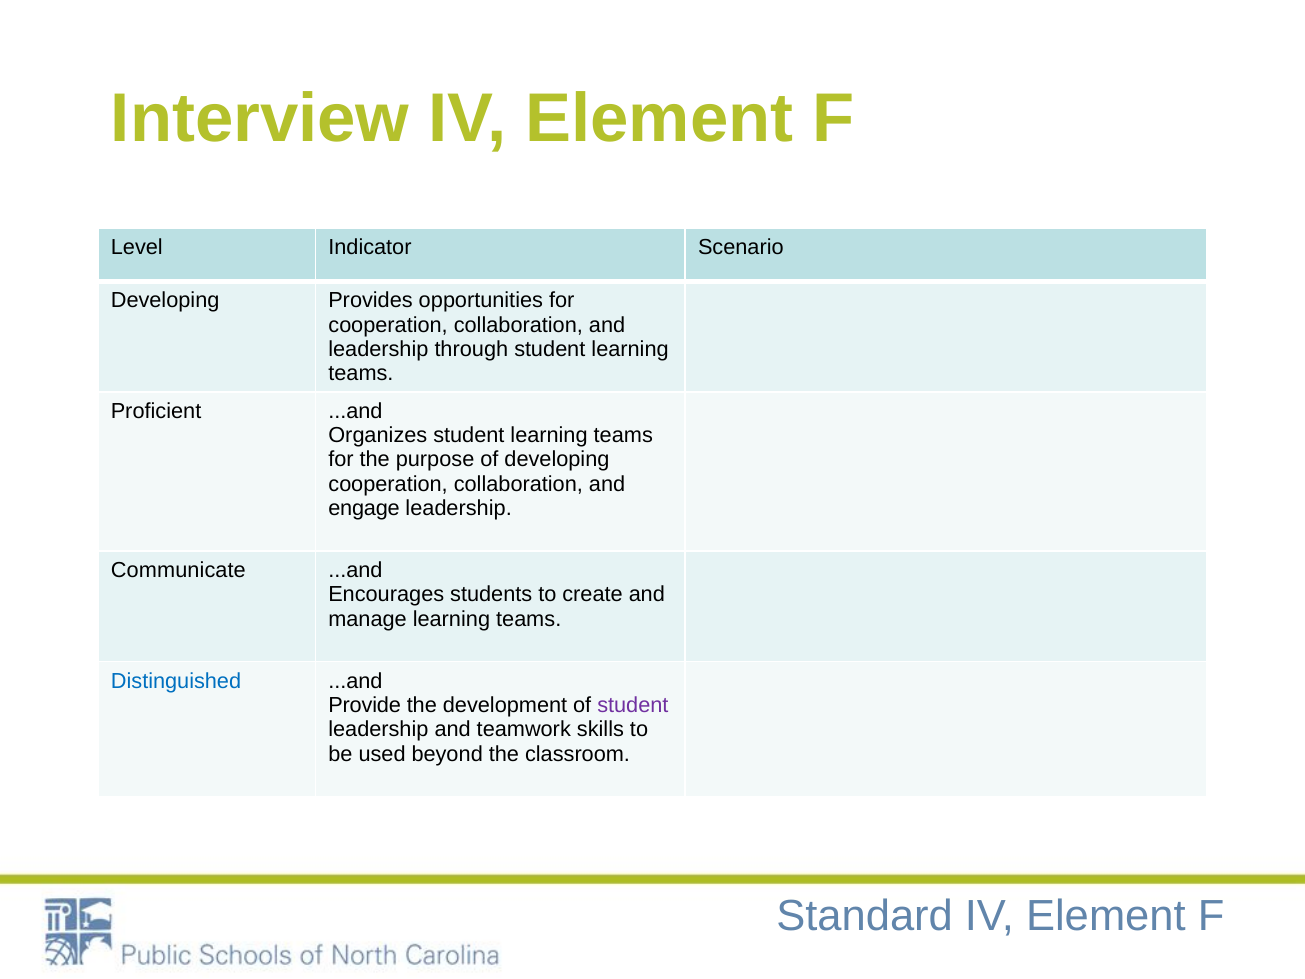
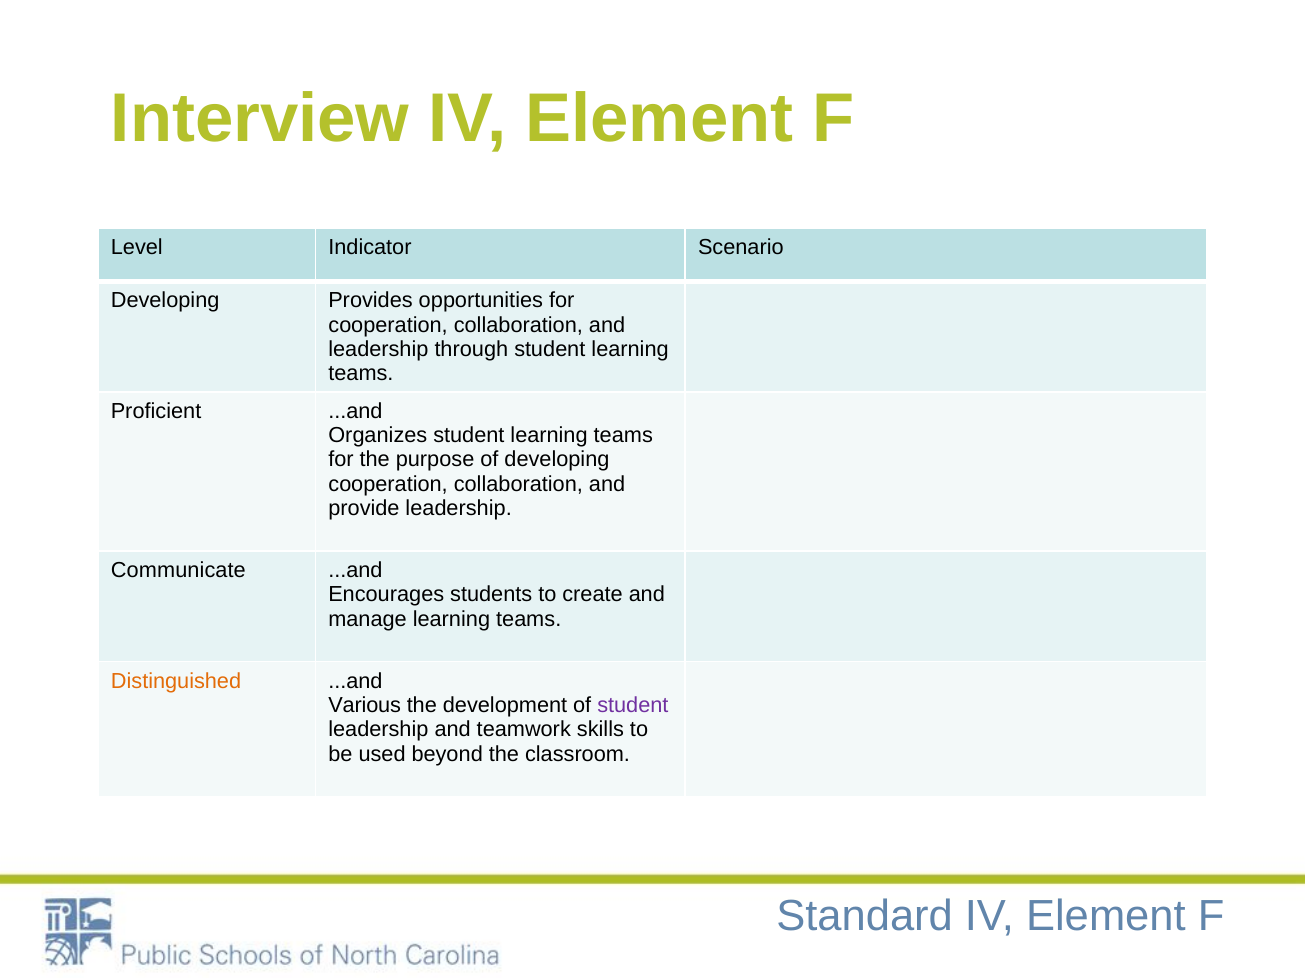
engage: engage -> provide
Distinguished colour: blue -> orange
Provide: Provide -> Various
